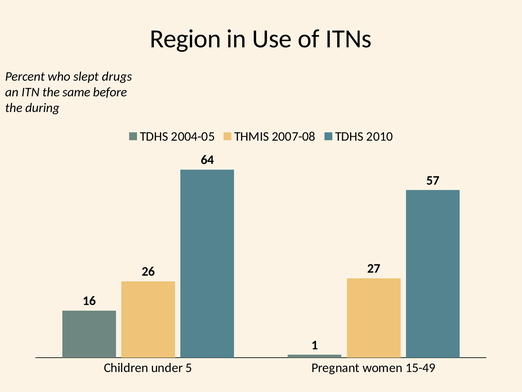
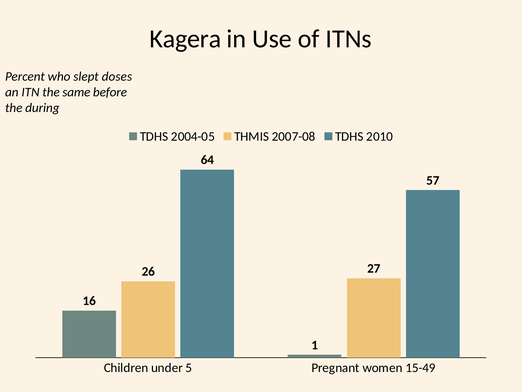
Region: Region -> Kagera
drugs: drugs -> doses
